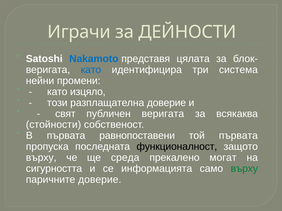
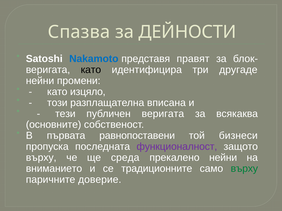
Играчи: Играчи -> Спазва
цялата: цялата -> правят
като at (91, 70) colour: blue -> black
система: система -> другаде
разплащателна доверие: доверие -> вписана
свят: свят -> тези
стойности: стойности -> основните
той първата: първата -> бизнеси
функционалност colour: black -> purple
прекалено могат: могат -> нейни
сигурността: сигурността -> вниманието
информацията: информацията -> традиционните
